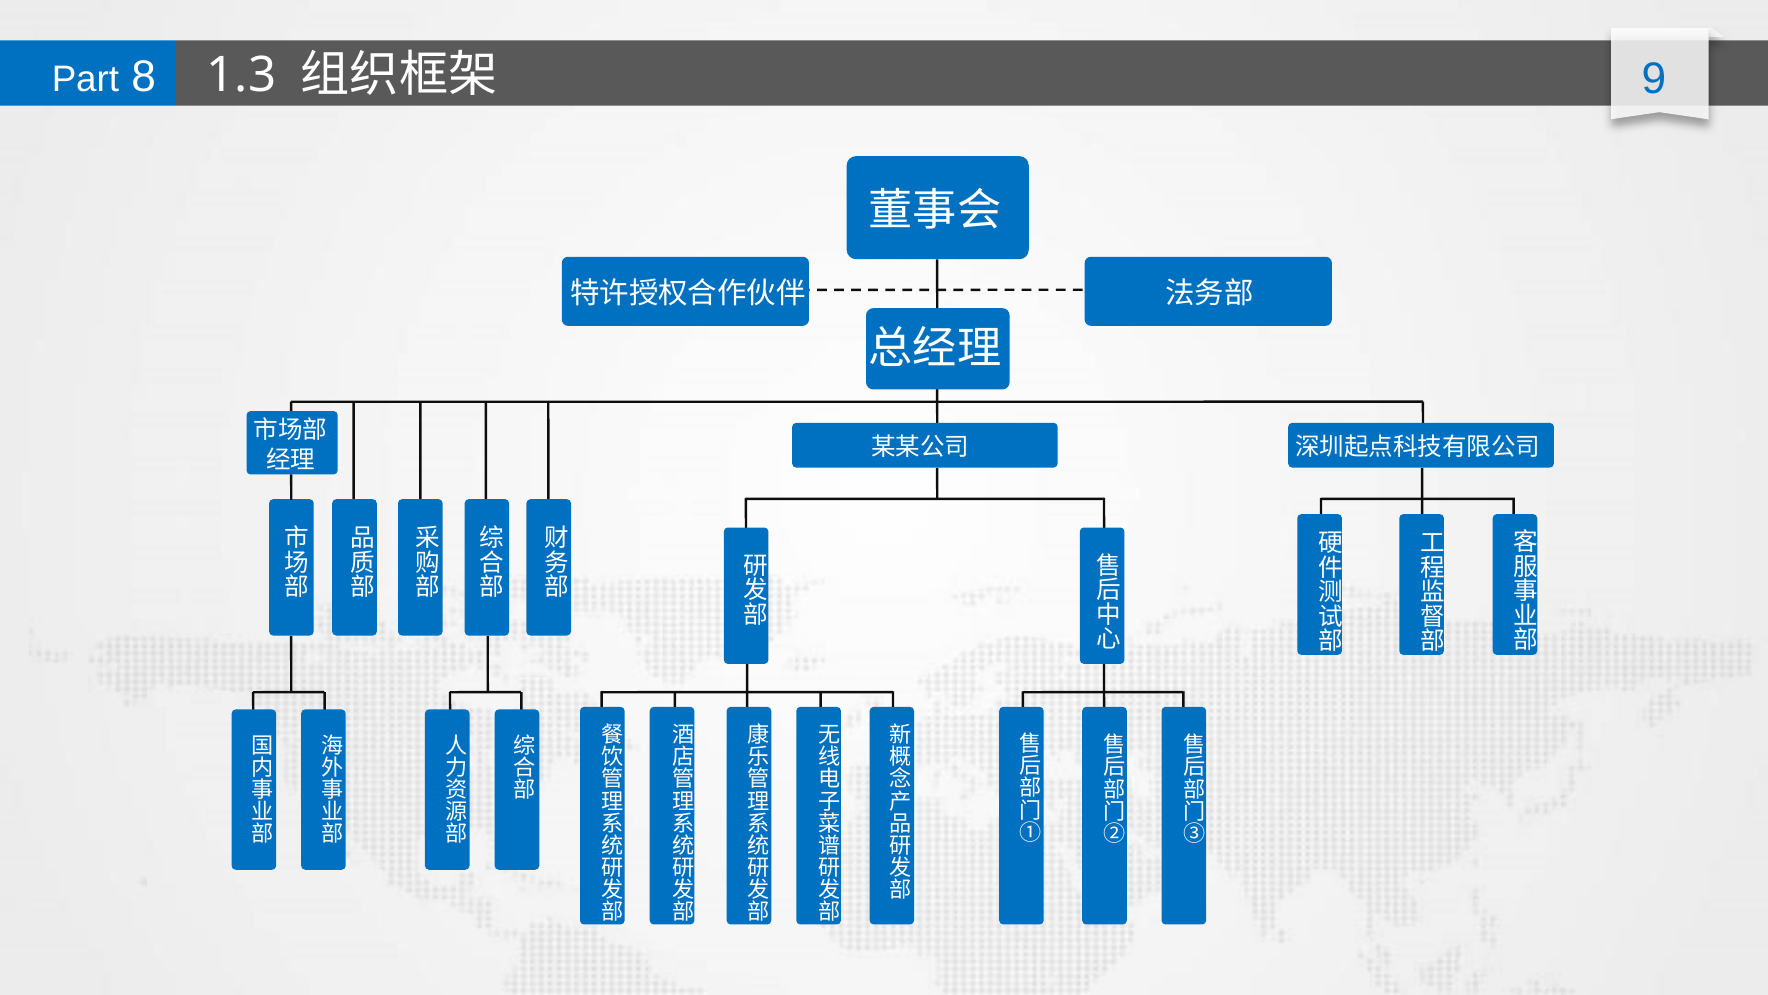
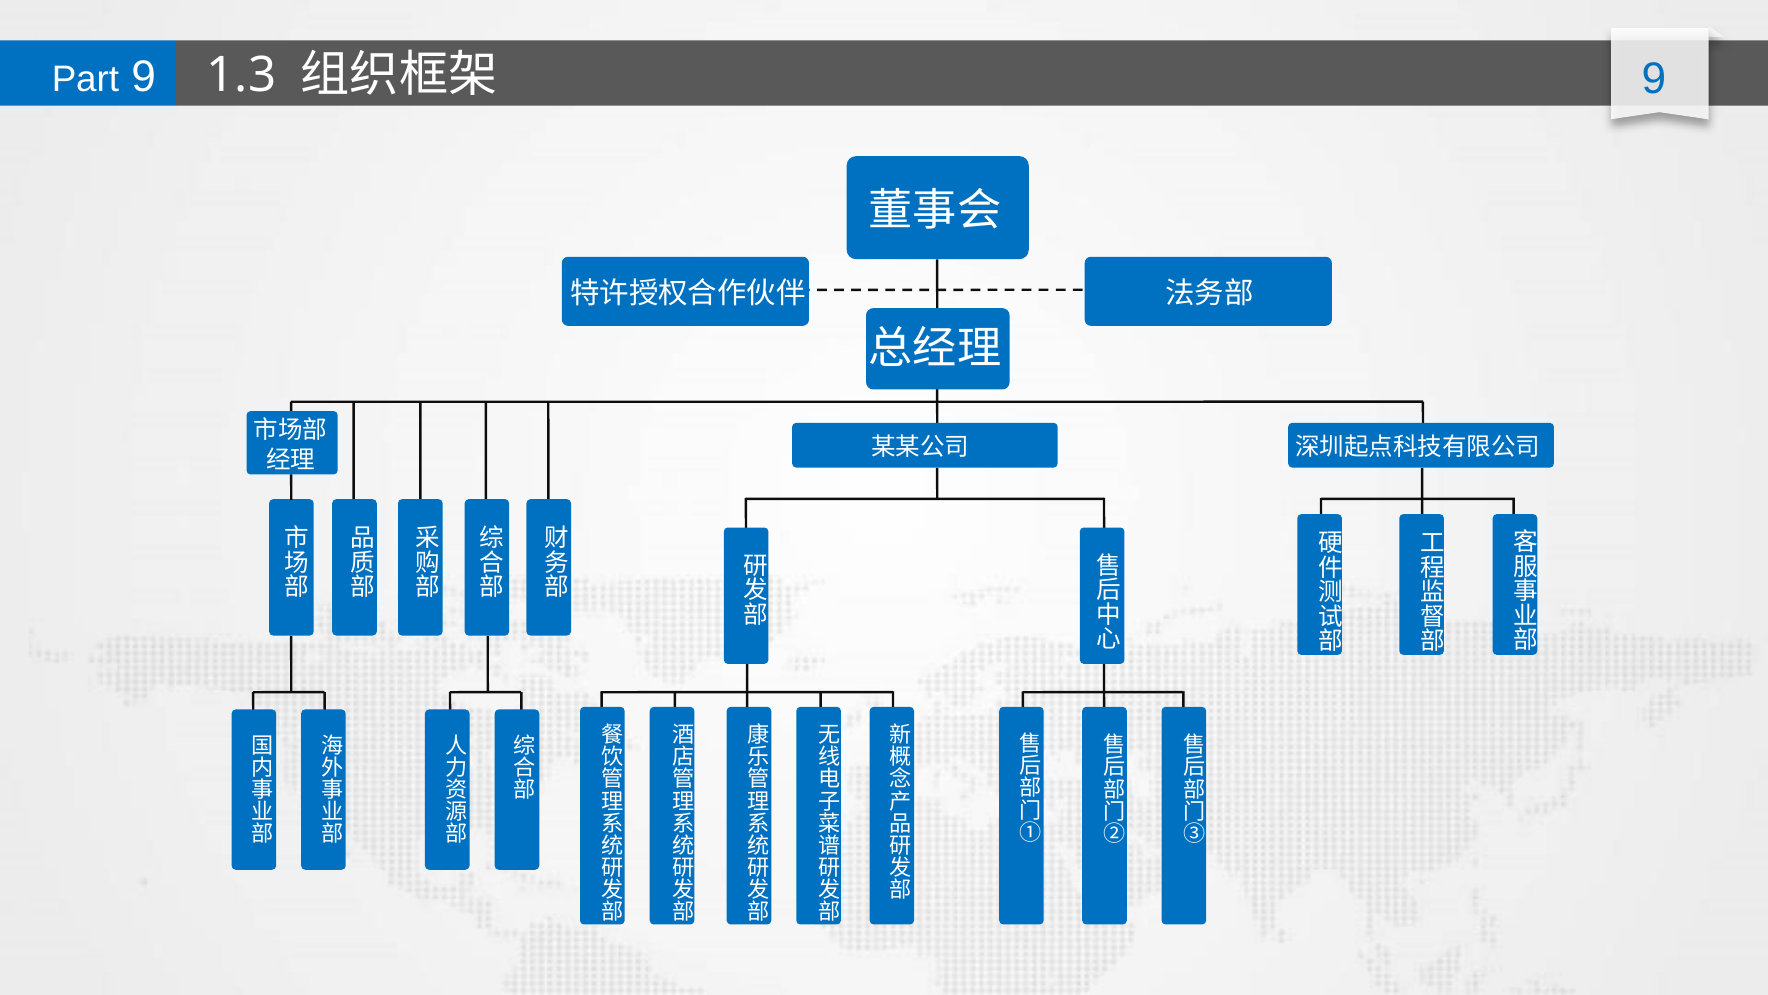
Part 8: 8 -> 9
